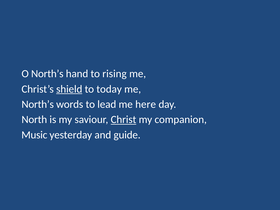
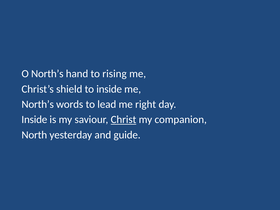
shield underline: present -> none
to today: today -> inside
here: here -> right
North at (34, 120): North -> Inside
Music: Music -> North
